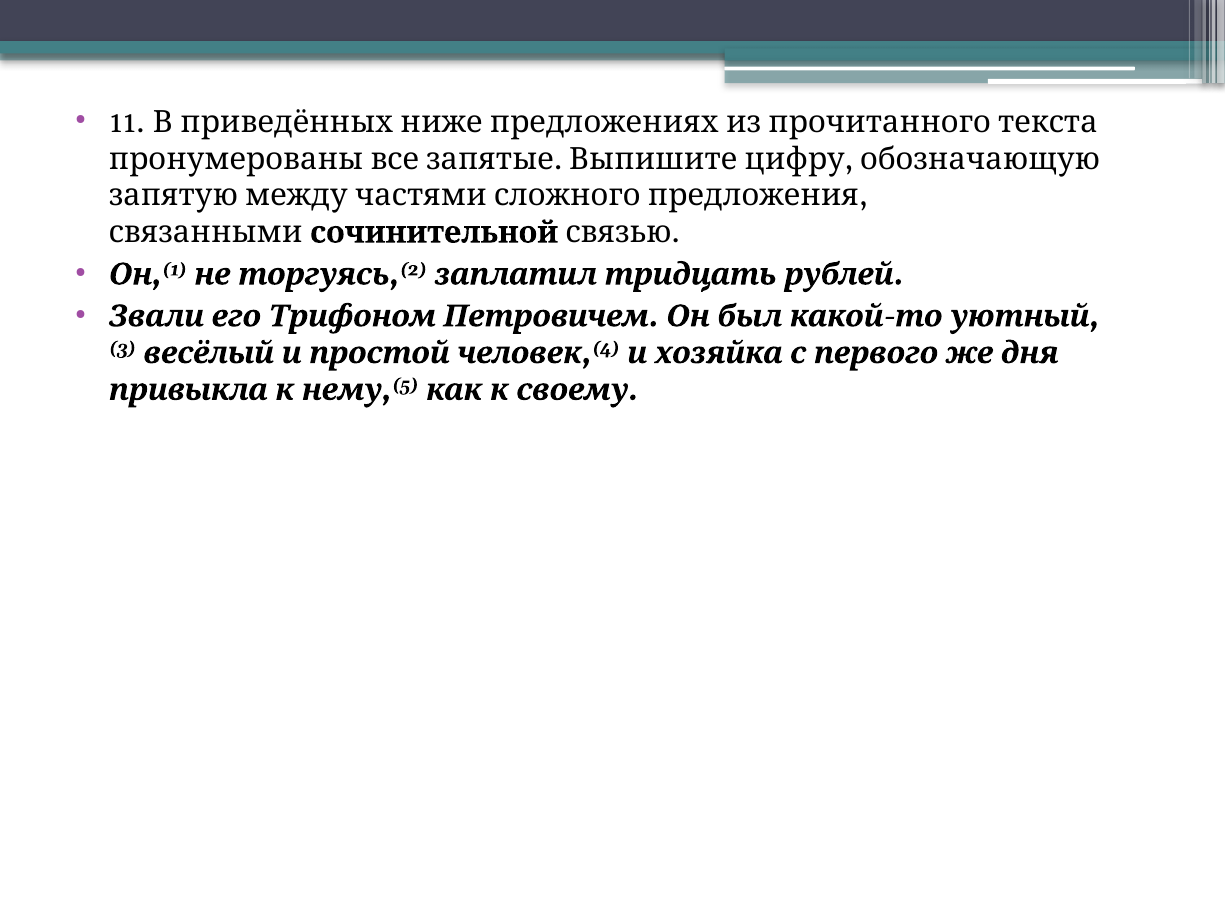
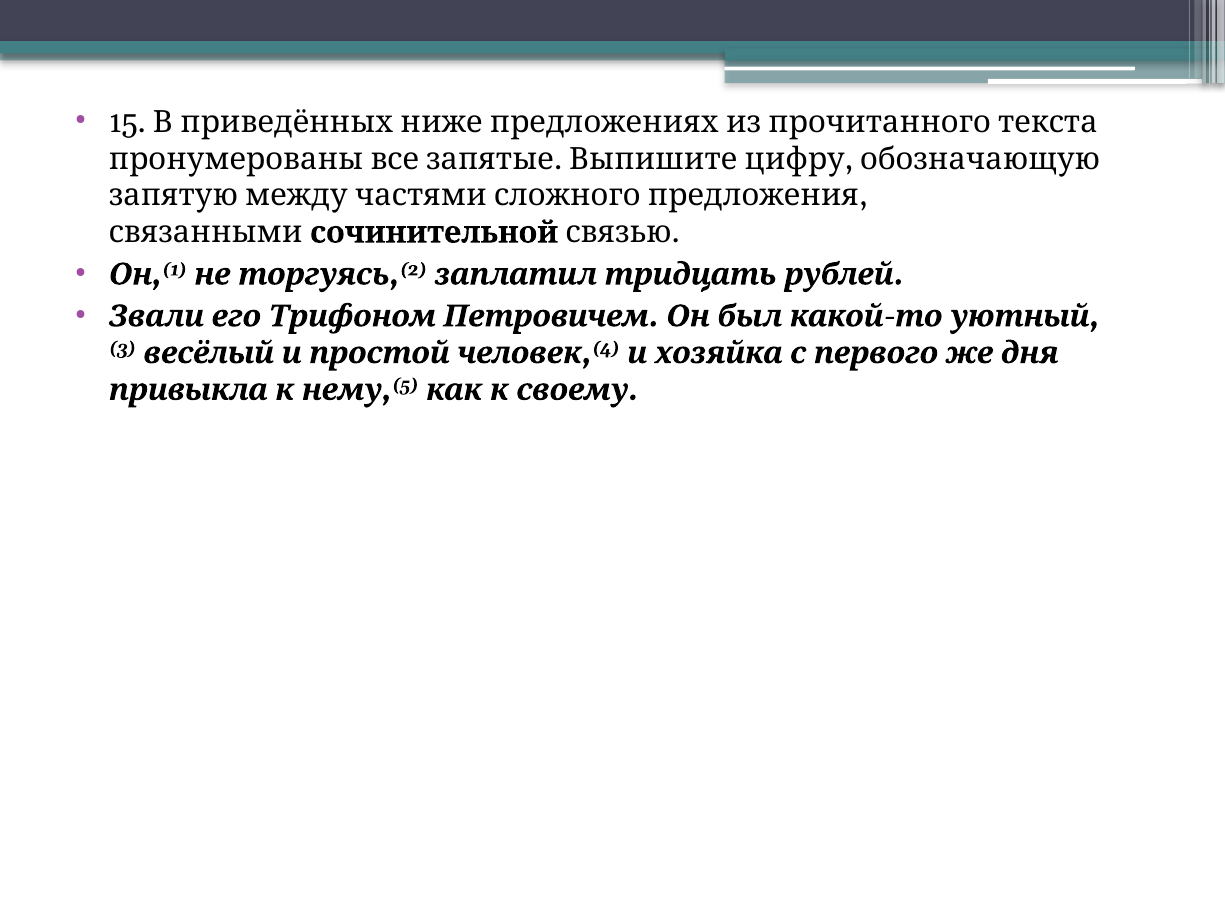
11: 11 -> 15
